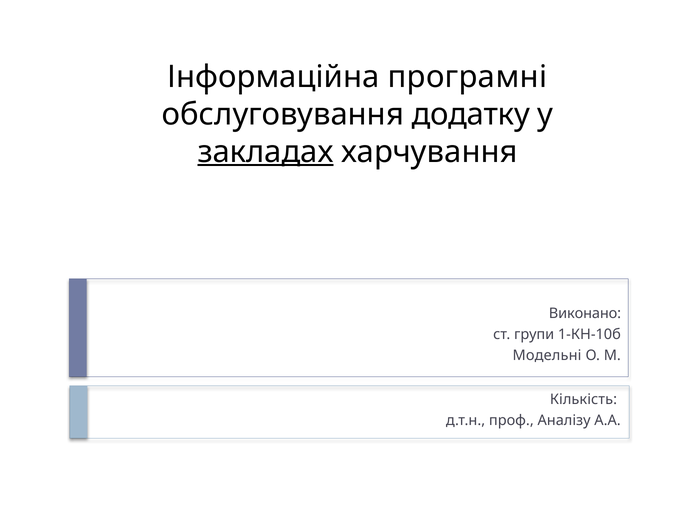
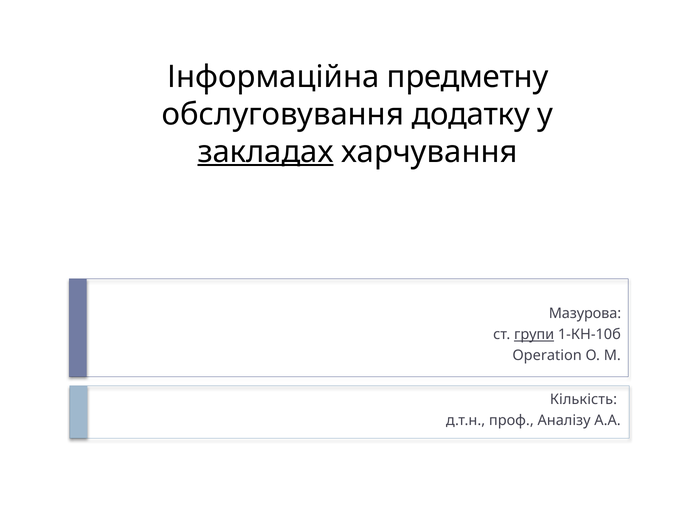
програмні: програмні -> предметну
Виконано: Виконано -> Мазурова
групи underline: none -> present
Модельні: Модельні -> Operation
